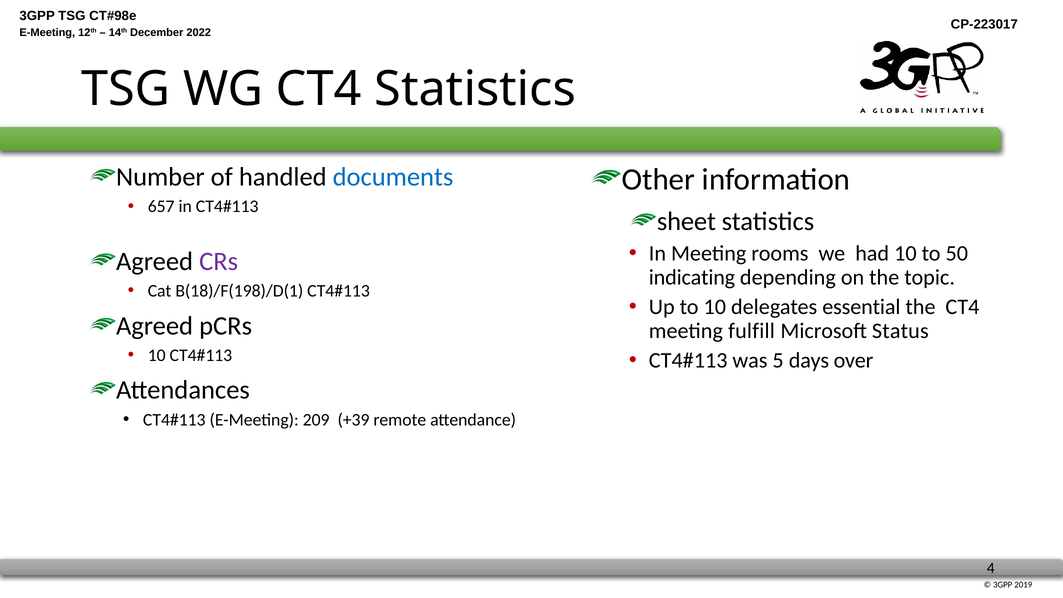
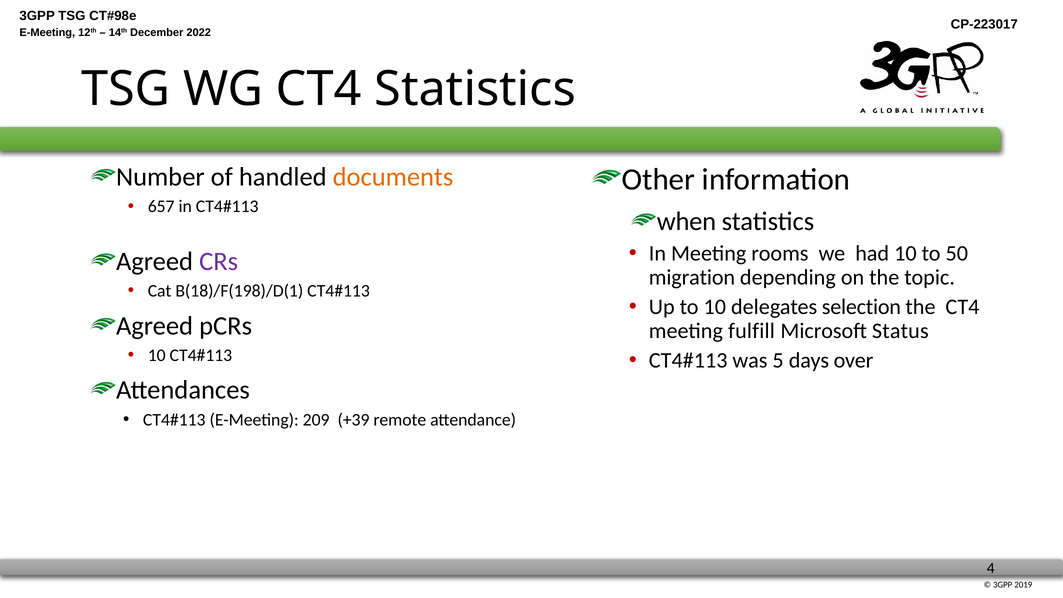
documents colour: blue -> orange
sheet: sheet -> when
indicating: indicating -> migration
essential: essential -> selection
